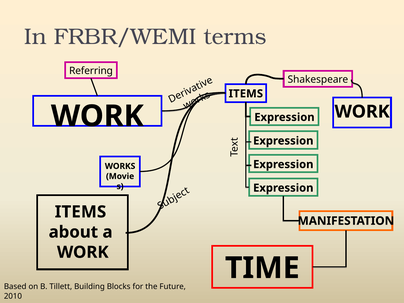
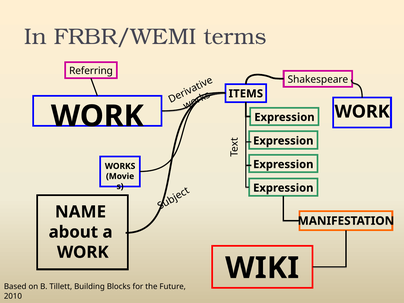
ITEMS at (81, 212): ITEMS -> NAME
TIME: TIME -> WIKI
